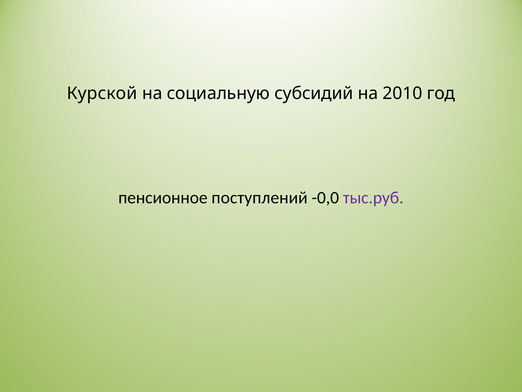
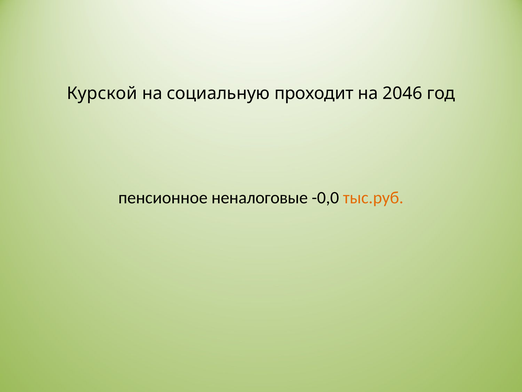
субсидий: субсидий -> проходит
2010: 2010 -> 2046
поступлений: поступлений -> неналоговые
тыс.руб colour: purple -> orange
